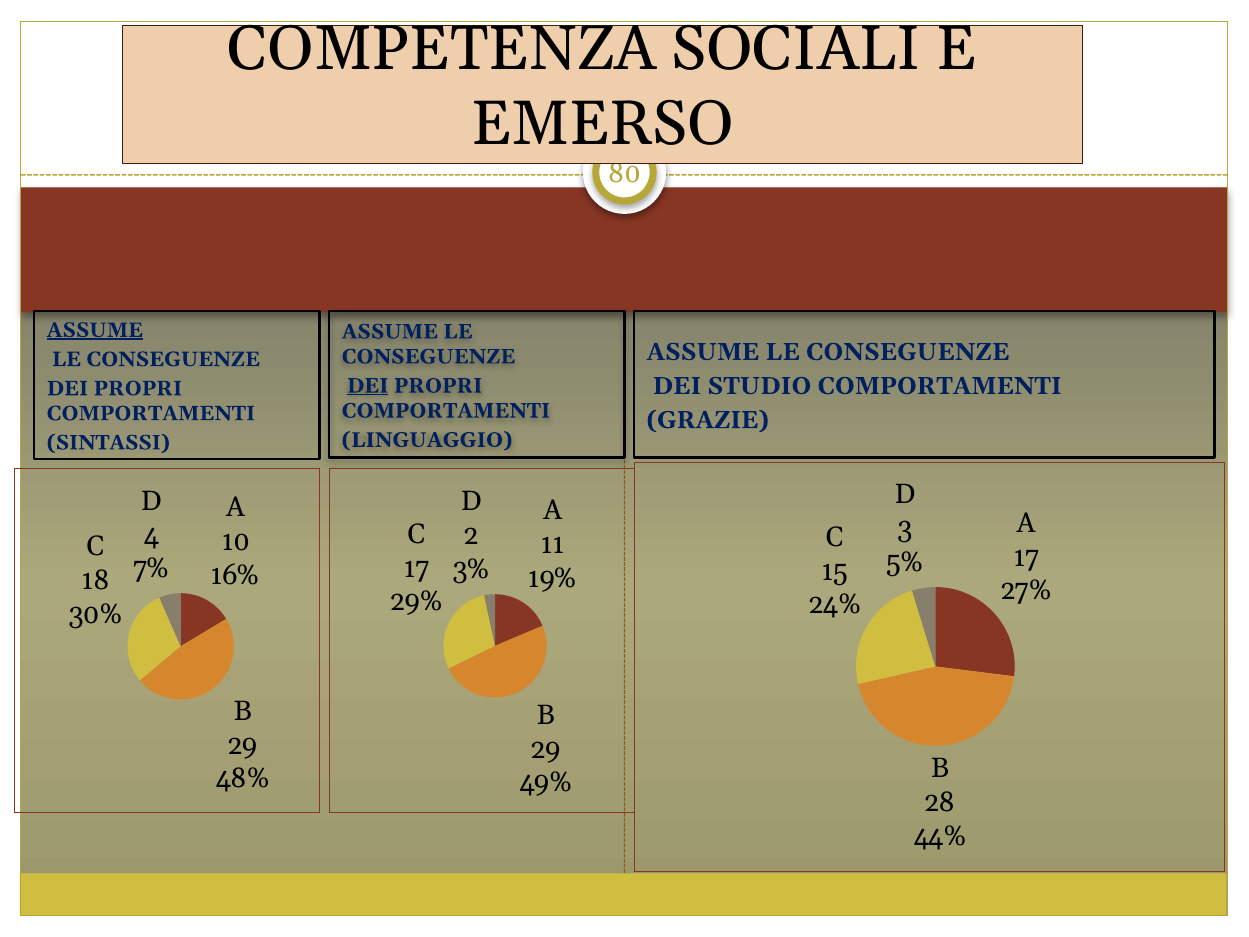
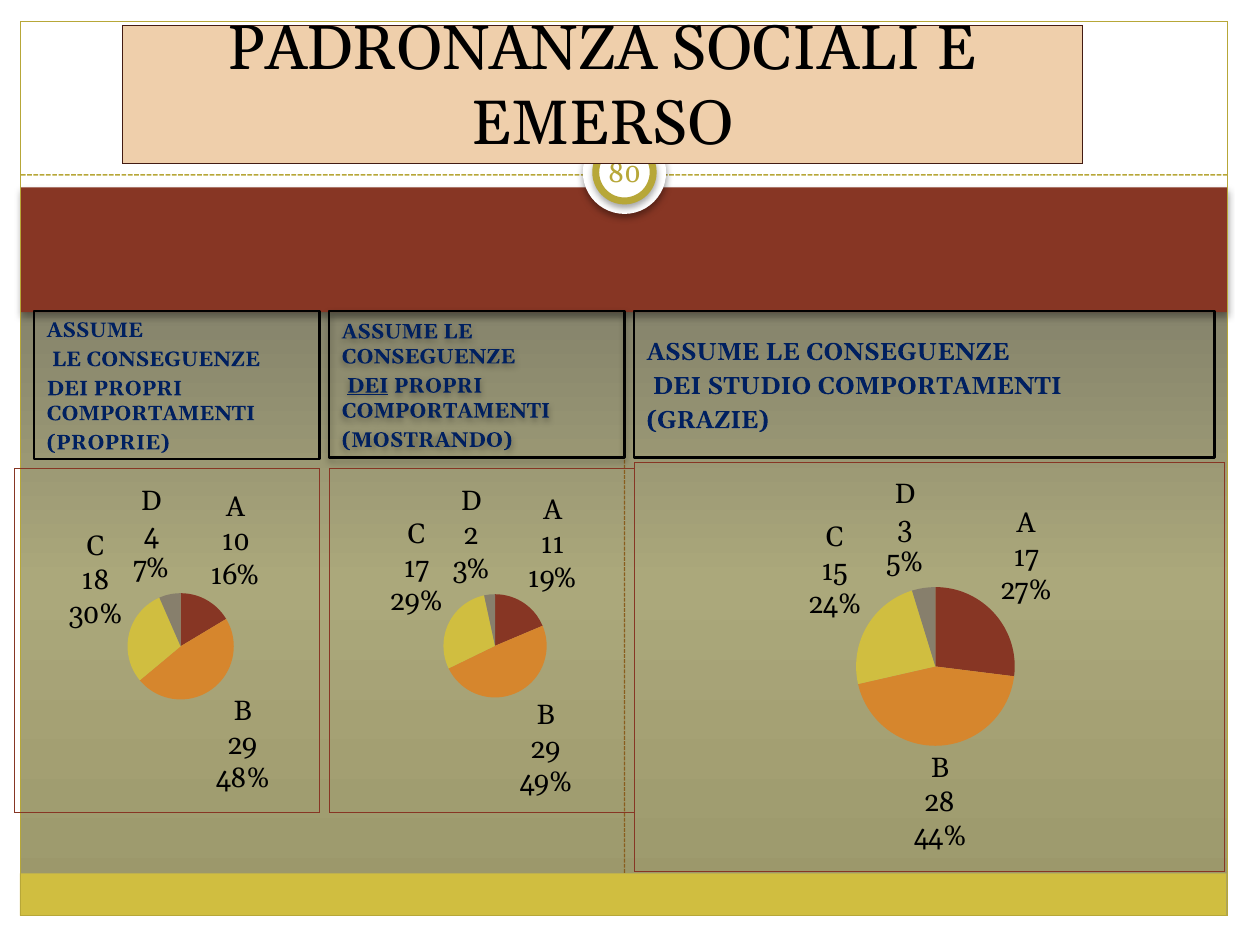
COMPETENZA: COMPETENZA -> PADRONANZA
ASSUME at (95, 330) underline: present -> none
LINGUAGGIO: LINGUAGGIO -> MOSTRANDO
SINTASSI: SINTASSI -> PROPRIE
